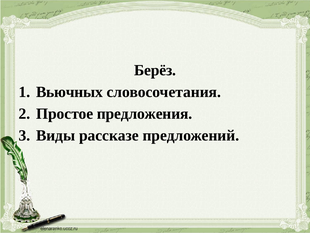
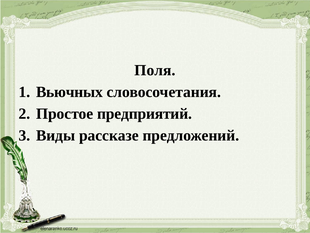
Берёз: Берёз -> Поля
предложения: предложения -> предприятий
